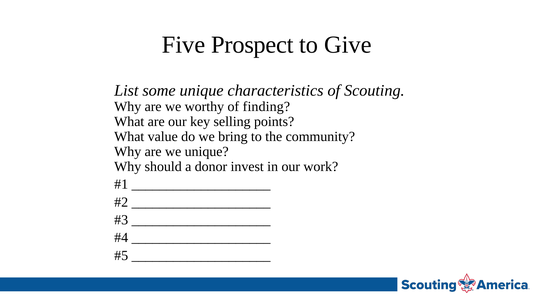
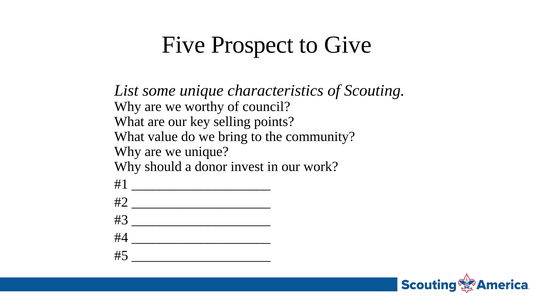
finding: finding -> council
